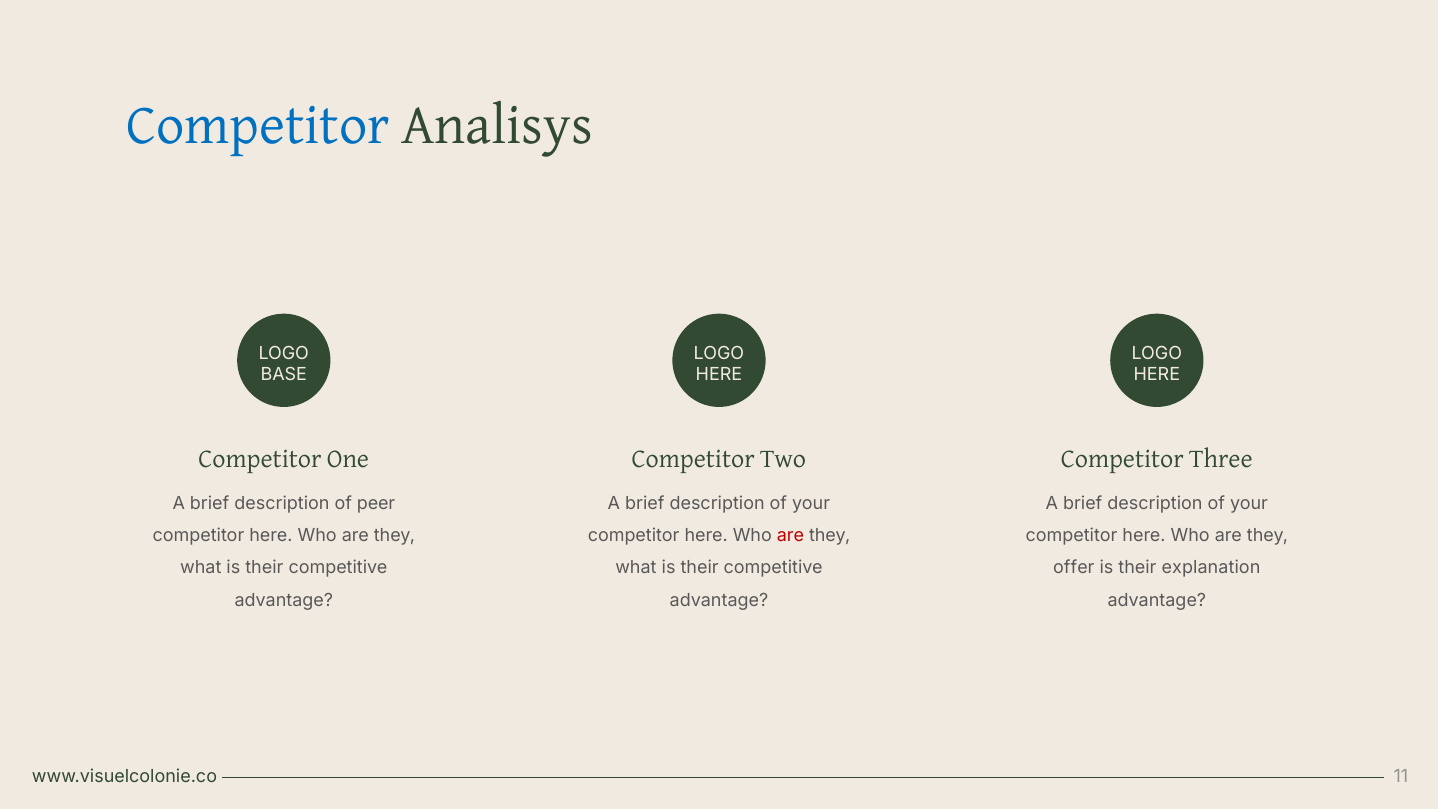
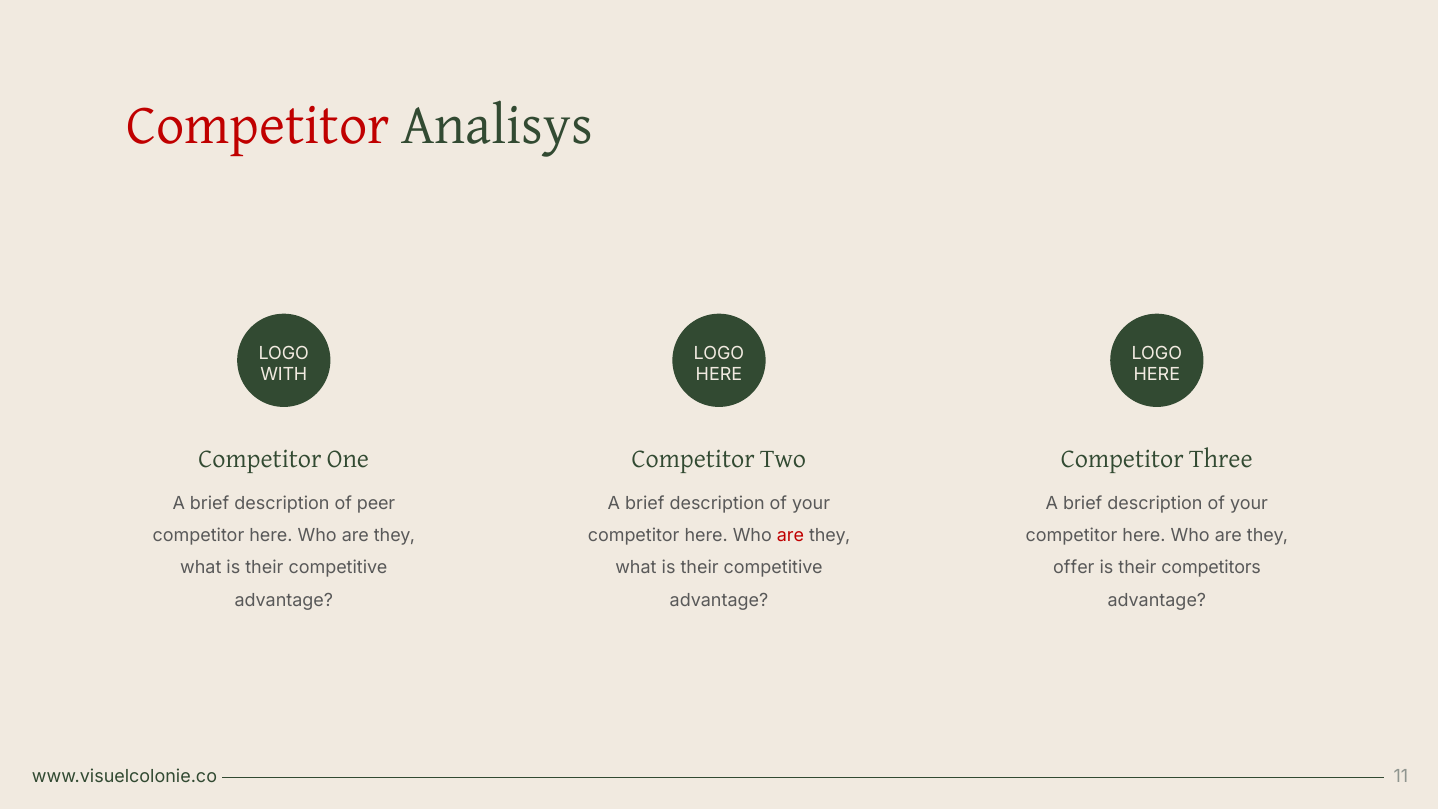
Competitor at (258, 125) colour: blue -> red
BASE: BASE -> WITH
explanation: explanation -> competitors
